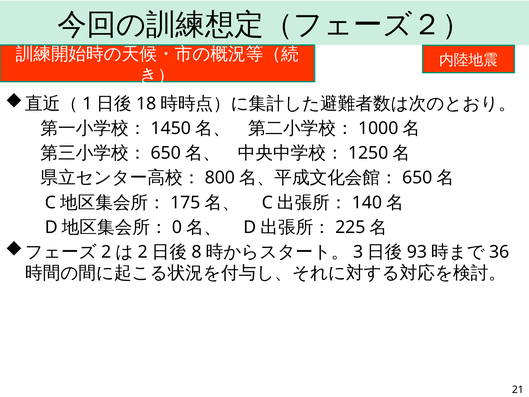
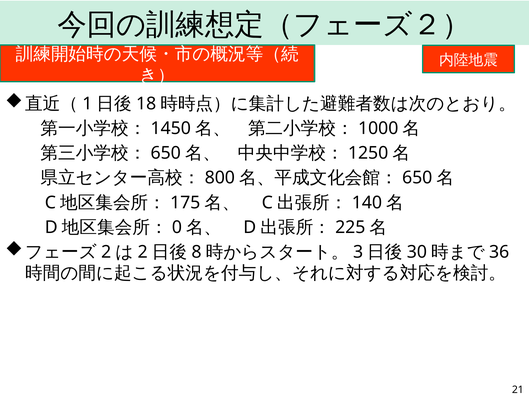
93: 93 -> 30
